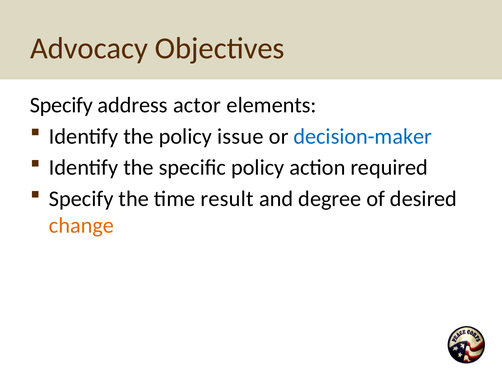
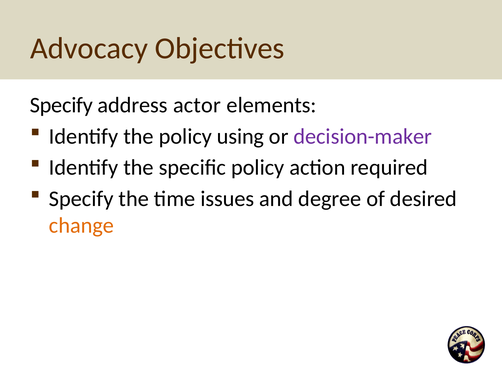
issue: issue -> using
decision-maker colour: blue -> purple
result: result -> issues
